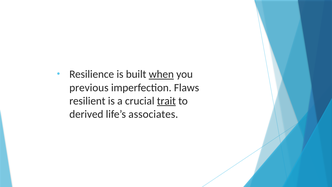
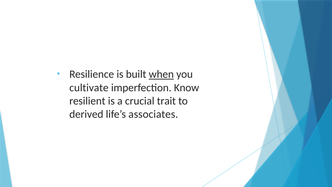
previous: previous -> cultivate
Flaws: Flaws -> Know
trait underline: present -> none
